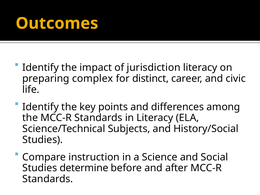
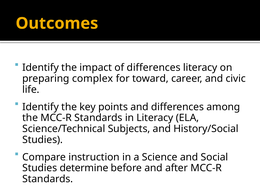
of jurisdiction: jurisdiction -> differences
distinct: distinct -> toward
